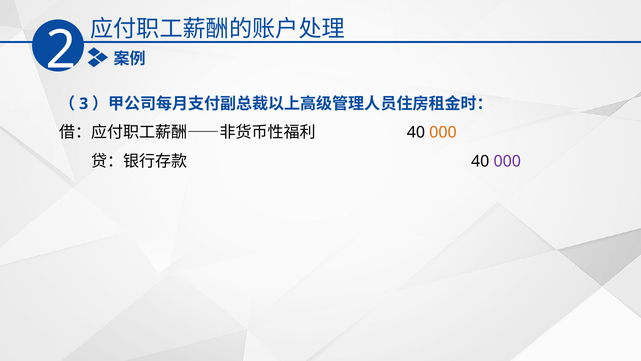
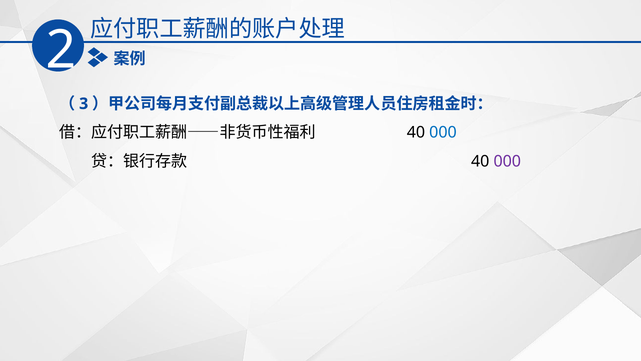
000 at (443, 132) colour: orange -> blue
